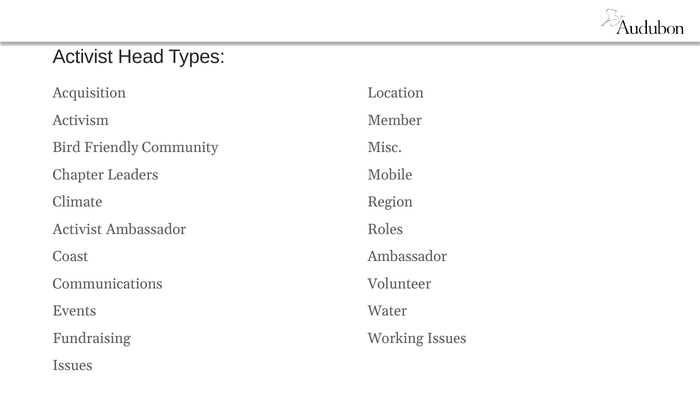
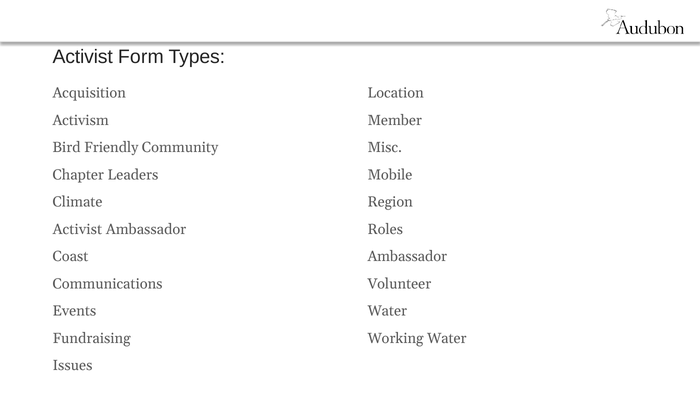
Head: Head -> Form
Working Issues: Issues -> Water
